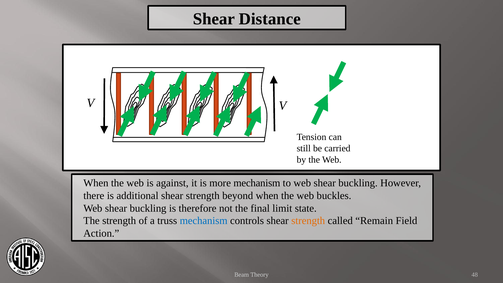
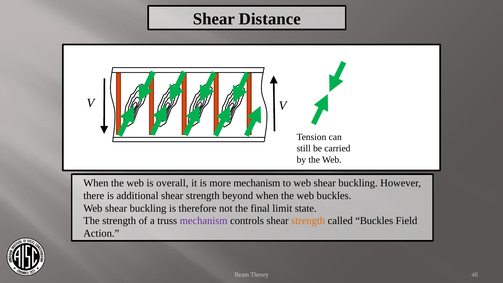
against: against -> overall
mechanism at (204, 221) colour: blue -> purple
called Remain: Remain -> Buckles
